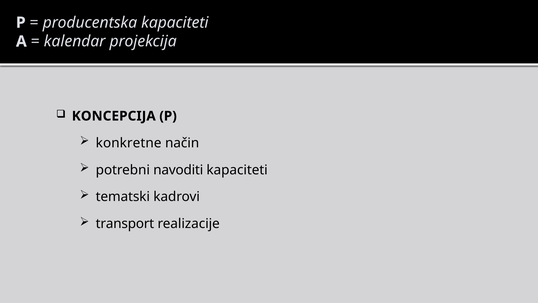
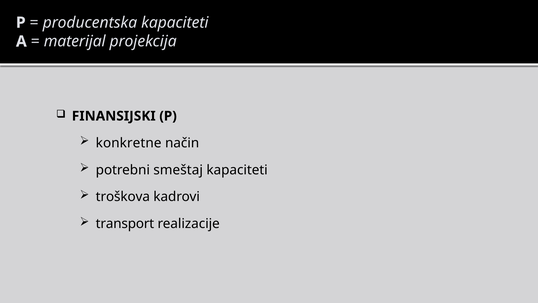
kalendar: kalendar -> materijal
KONCEPCIJA: KONCEPCIJA -> FINANSIJSKI
navoditi: navoditi -> smeštaj
tematski: tematski -> troškova
